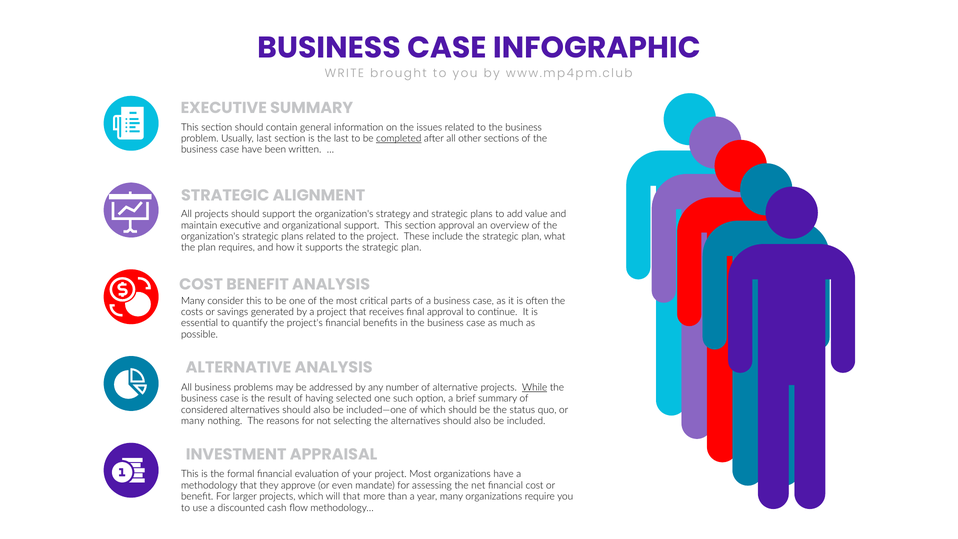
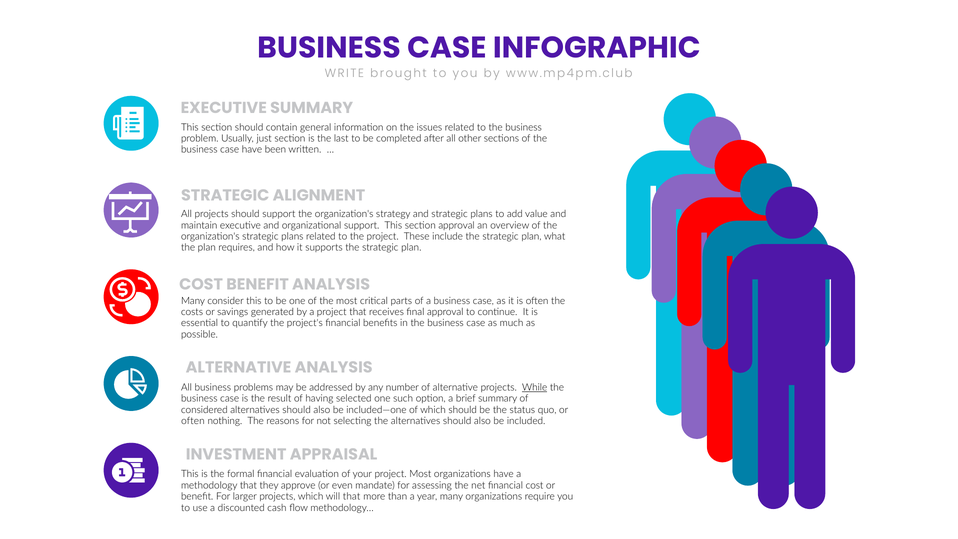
Usually last: last -> just
completed underline: present -> none
many at (193, 421): many -> often
